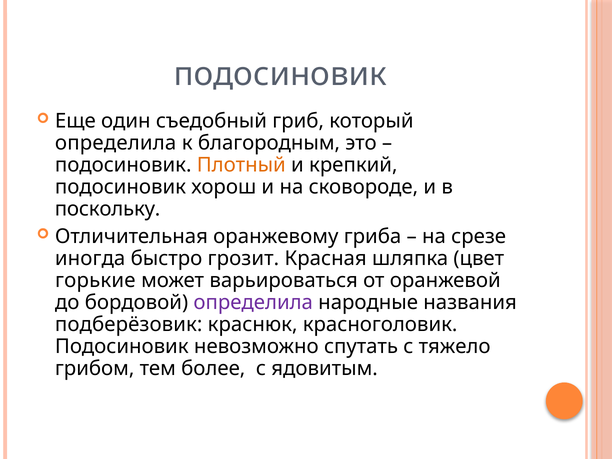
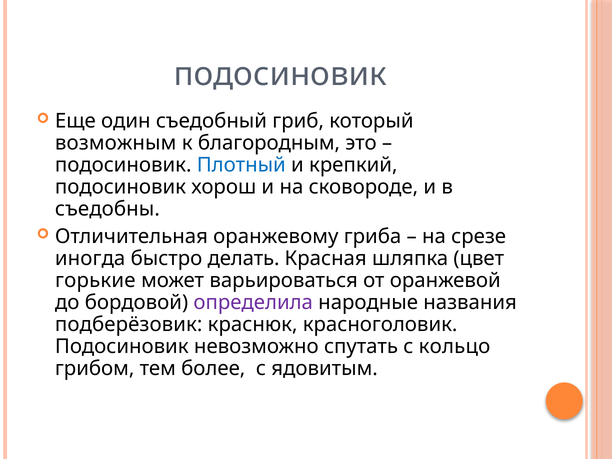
определила at (116, 143): определила -> возможным
Плотный colour: orange -> blue
поскольку: поскольку -> съедобны
грозит: грозит -> делать
тяжело: тяжело -> кольцо
